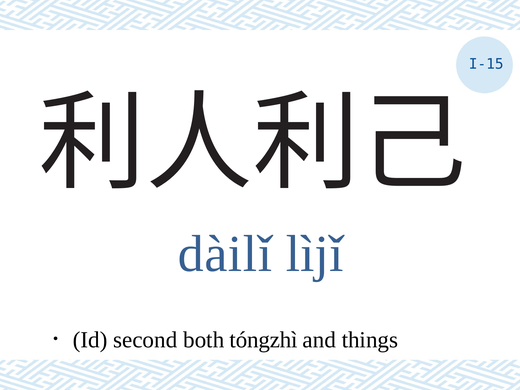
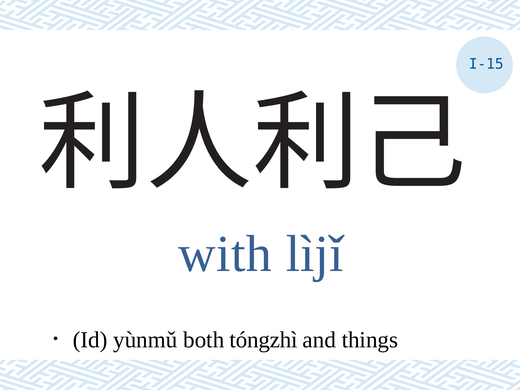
dàilǐ: dàilǐ -> with
second: second -> yùnmǔ
